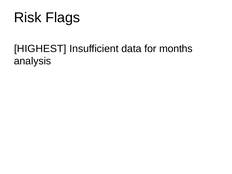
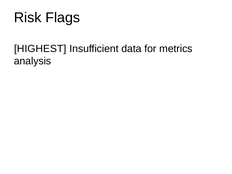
months: months -> metrics
